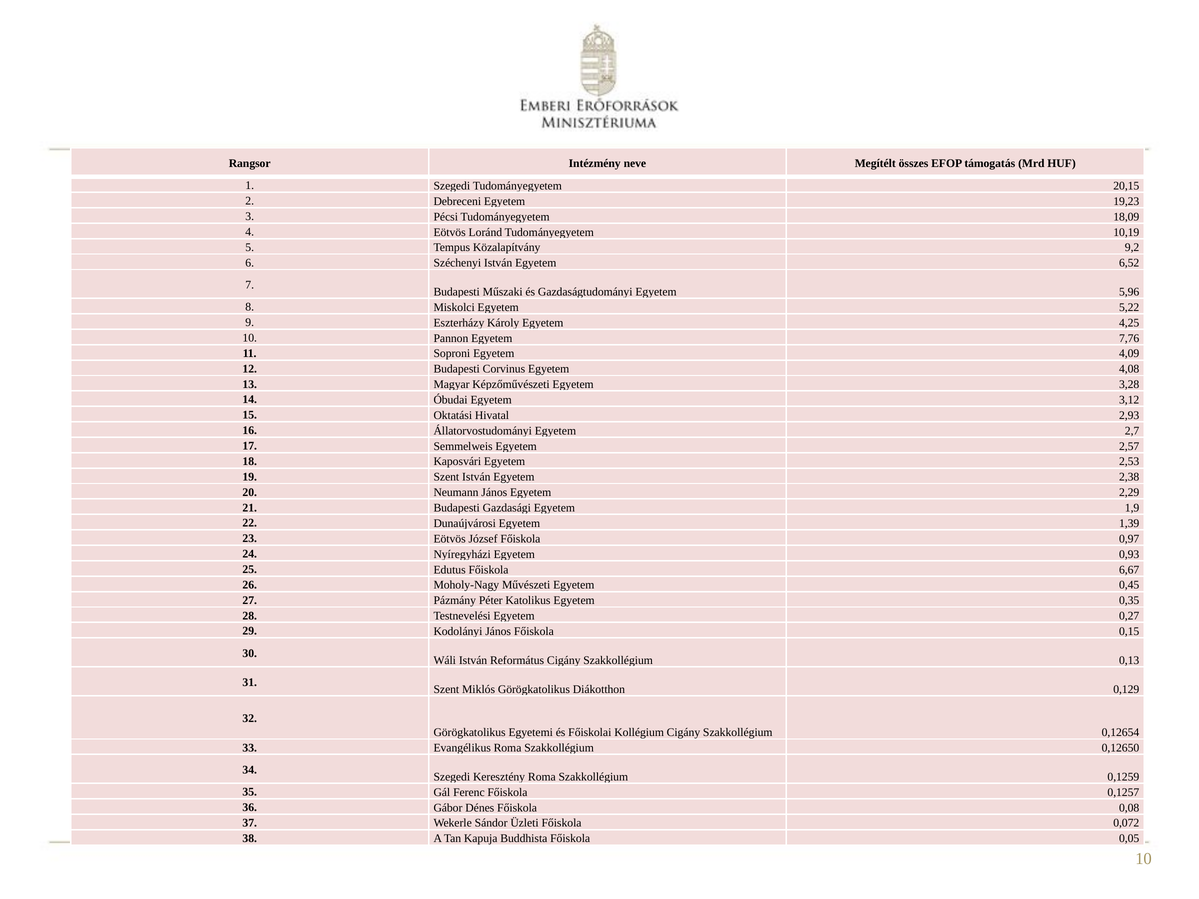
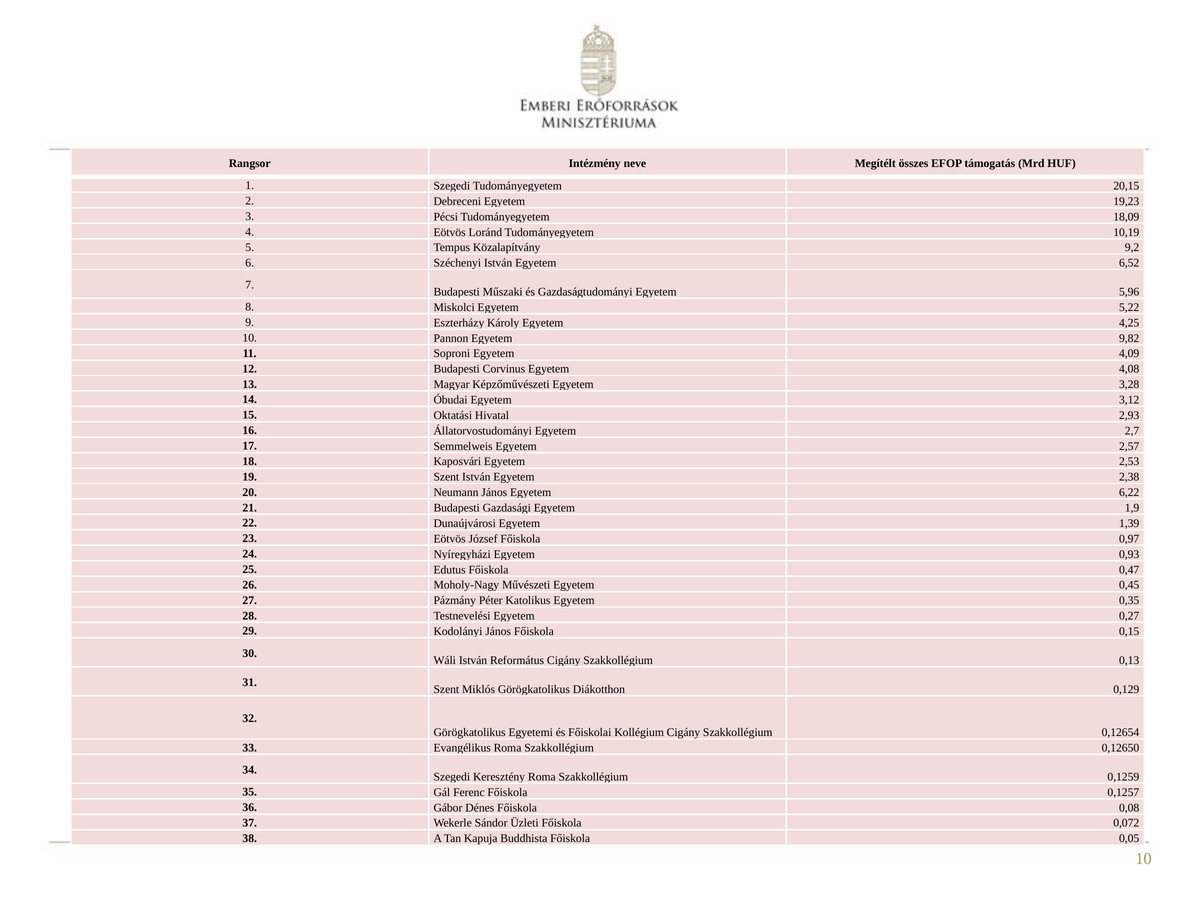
7,76: 7,76 -> 9,82
2,29: 2,29 -> 6,22
6,67: 6,67 -> 0,47
